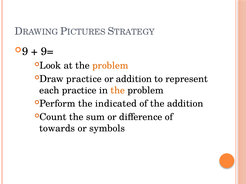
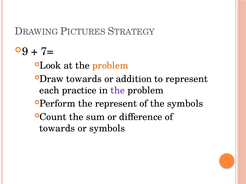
9=: 9= -> 7=
practice at (84, 79): practice -> towards
the at (118, 91) colour: orange -> purple
the indicated: indicated -> represent
the addition: addition -> symbols
